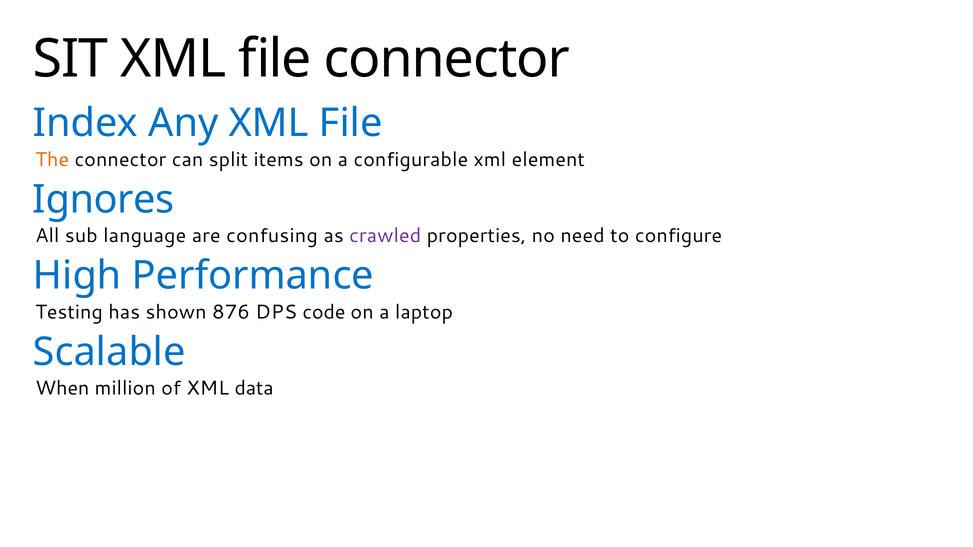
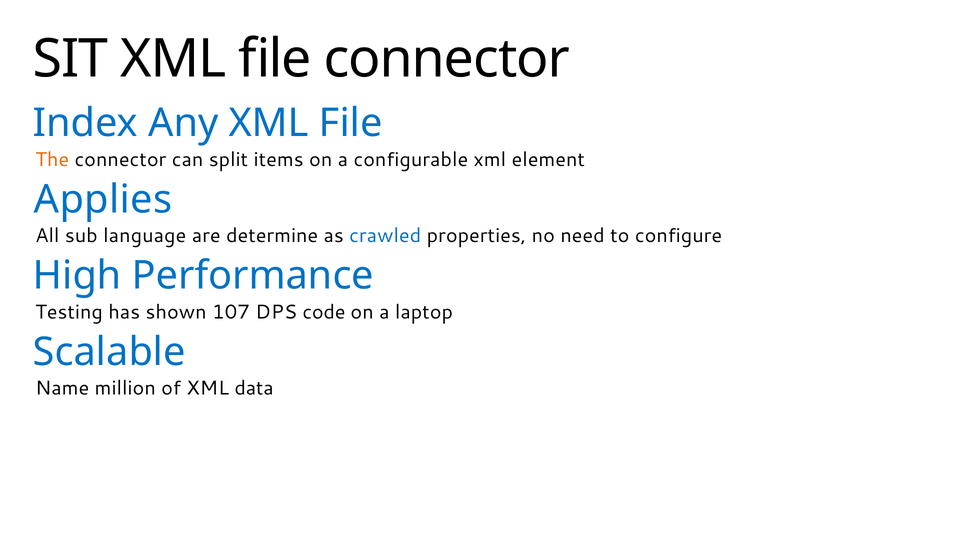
Ignores: Ignores -> Applies
confusing: confusing -> determine
crawled colour: purple -> blue
876: 876 -> 107
When: When -> Name
